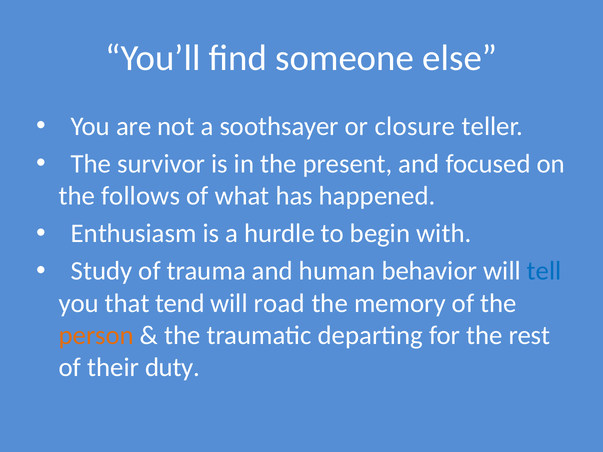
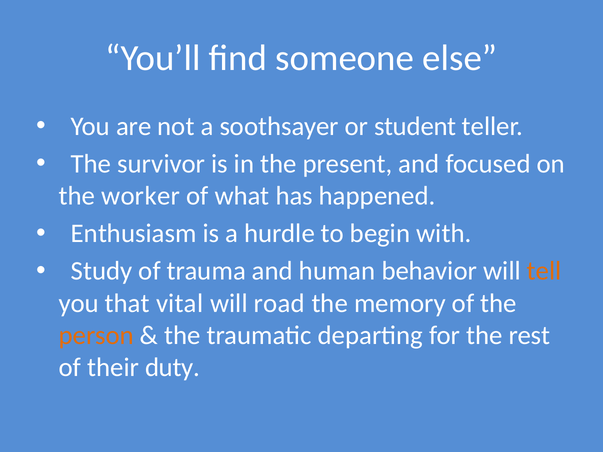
closure: closure -> student
follows: follows -> worker
tell colour: blue -> orange
tend: tend -> vital
